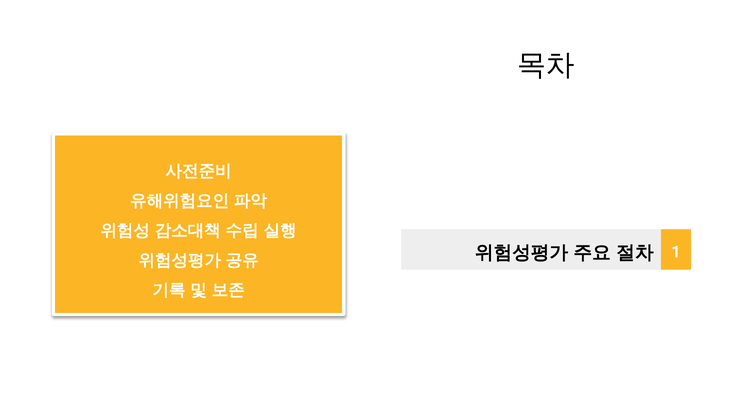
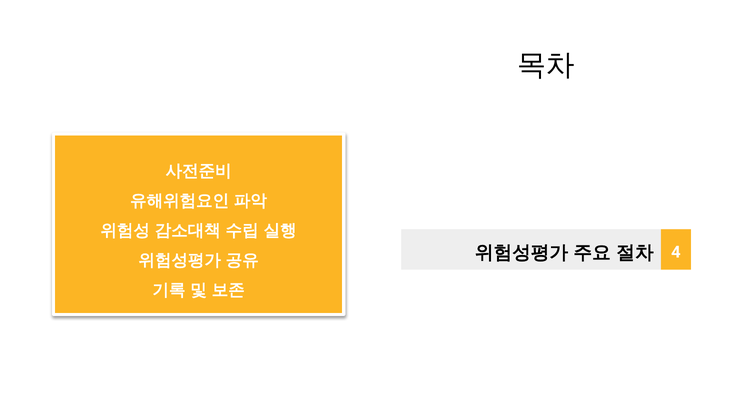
1: 1 -> 4
